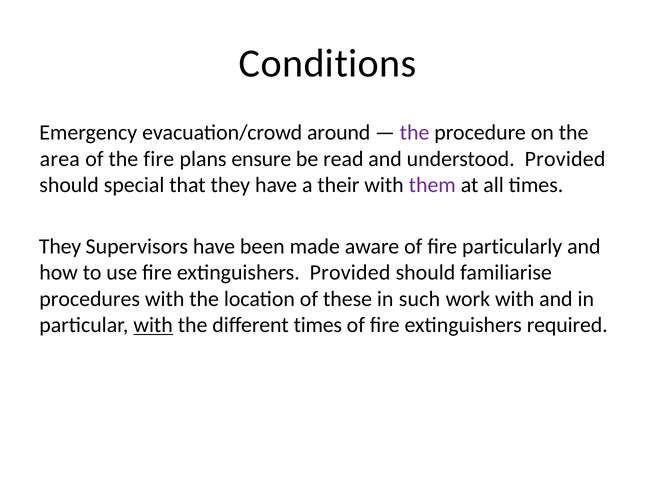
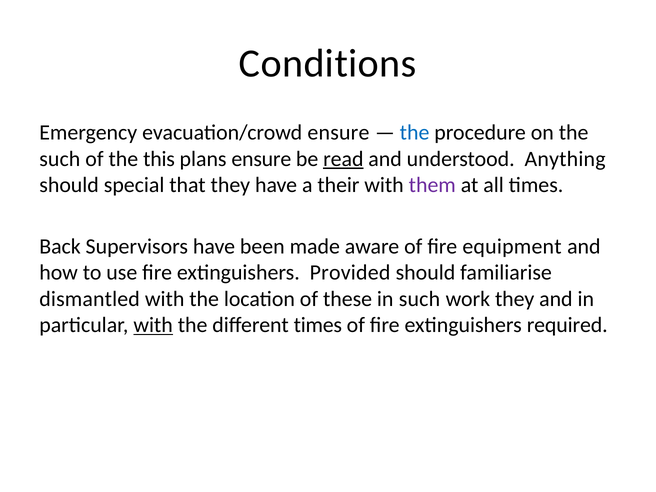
evacuation/crowd around: around -> ensure
the at (415, 133) colour: purple -> blue
area at (60, 159): area -> such
the fire: fire -> this
read underline: none -> present
understood Provided: Provided -> Anything
They at (60, 246): They -> Back
particularly: particularly -> equipment
procedures: procedures -> dismantled
work with: with -> they
